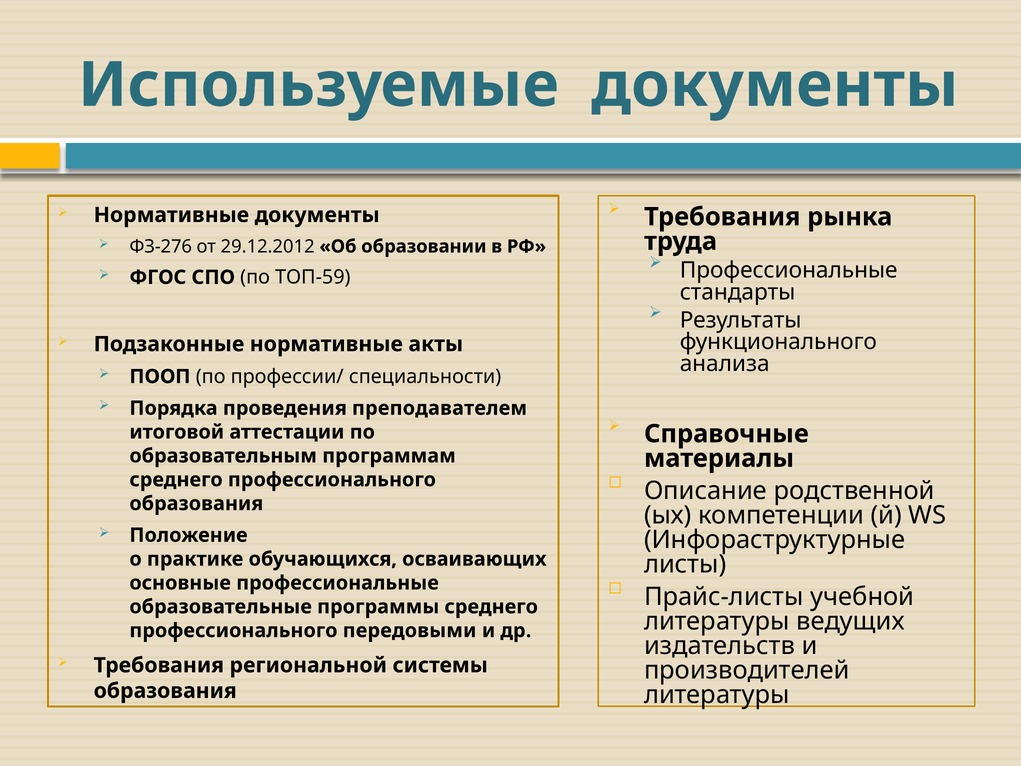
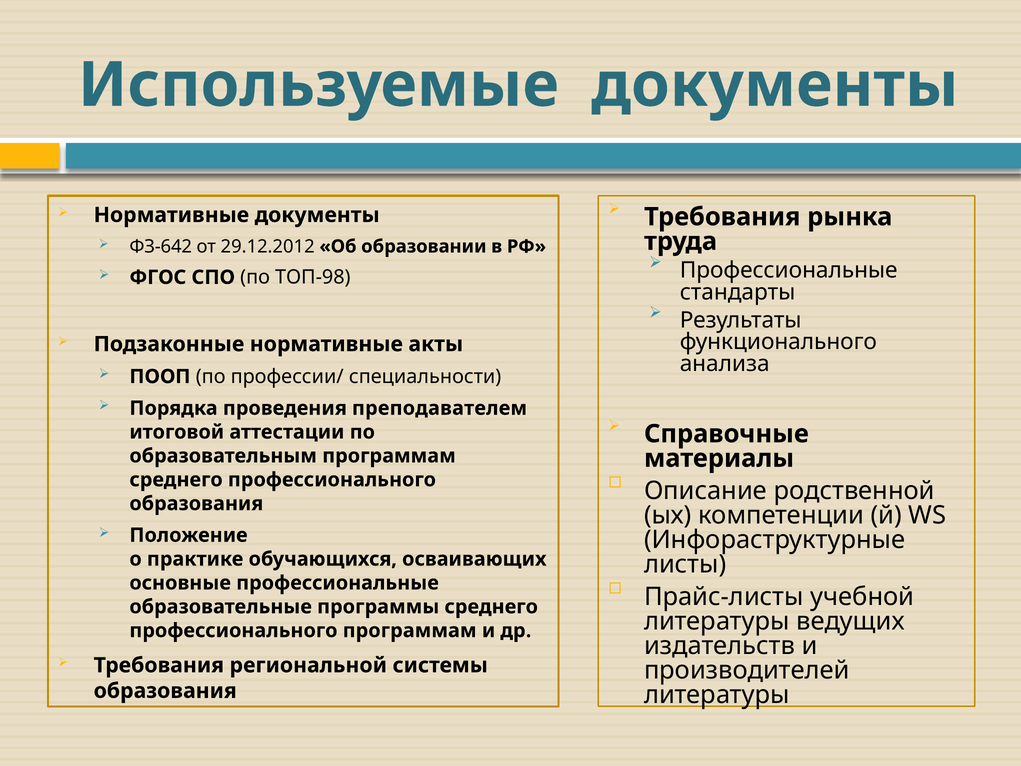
ФЗ-276: ФЗ-276 -> ФЗ-642
ТОП-59: ТОП-59 -> ТОП-98
профессионального передовыми: передовыми -> программам
